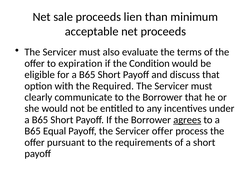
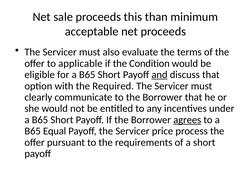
lien: lien -> this
expiration: expiration -> applicable
and underline: none -> present
Servicer offer: offer -> price
